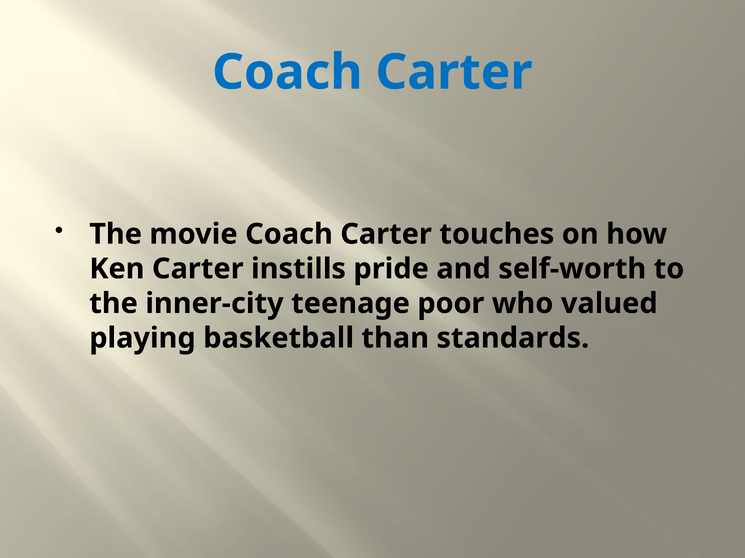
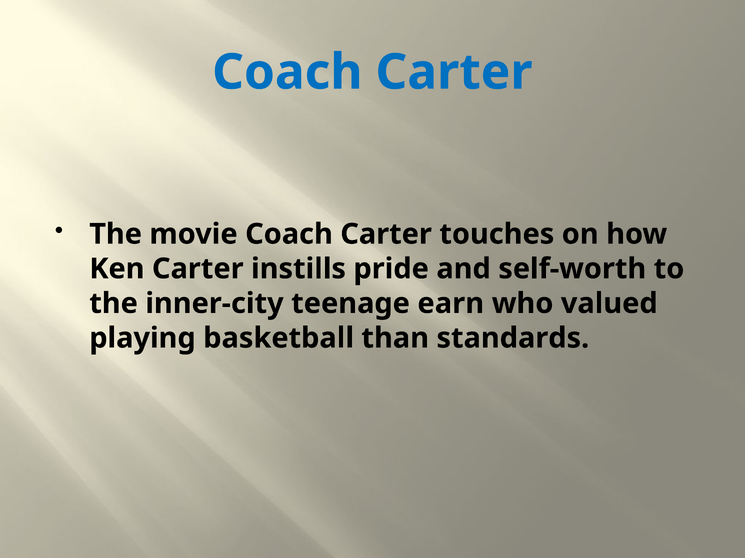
poor: poor -> earn
